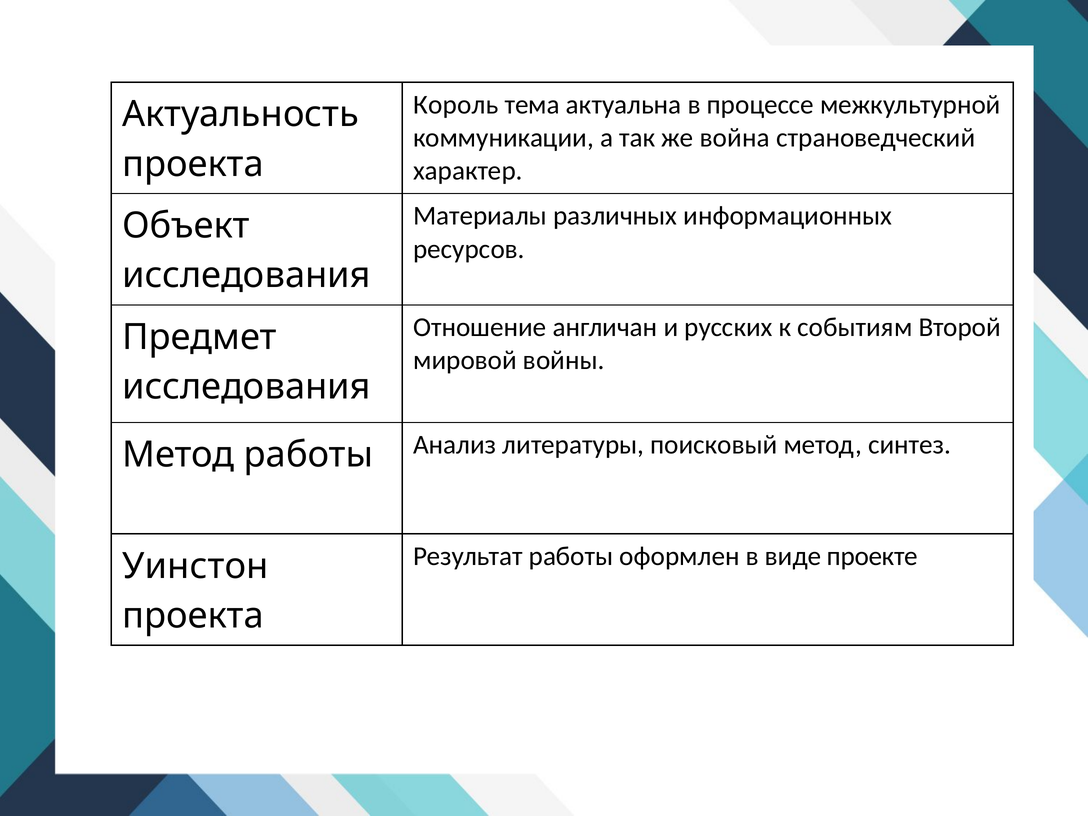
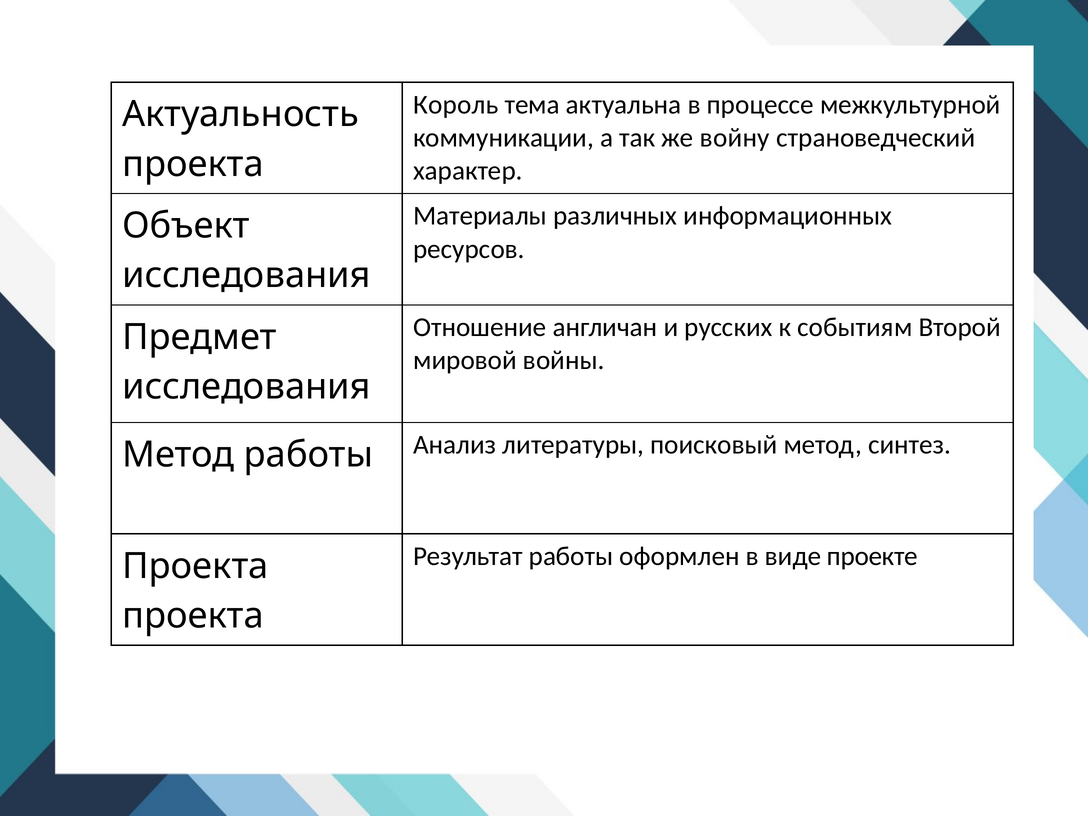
война: война -> войну
Уинстон at (195, 566): Уинстон -> Проекта
